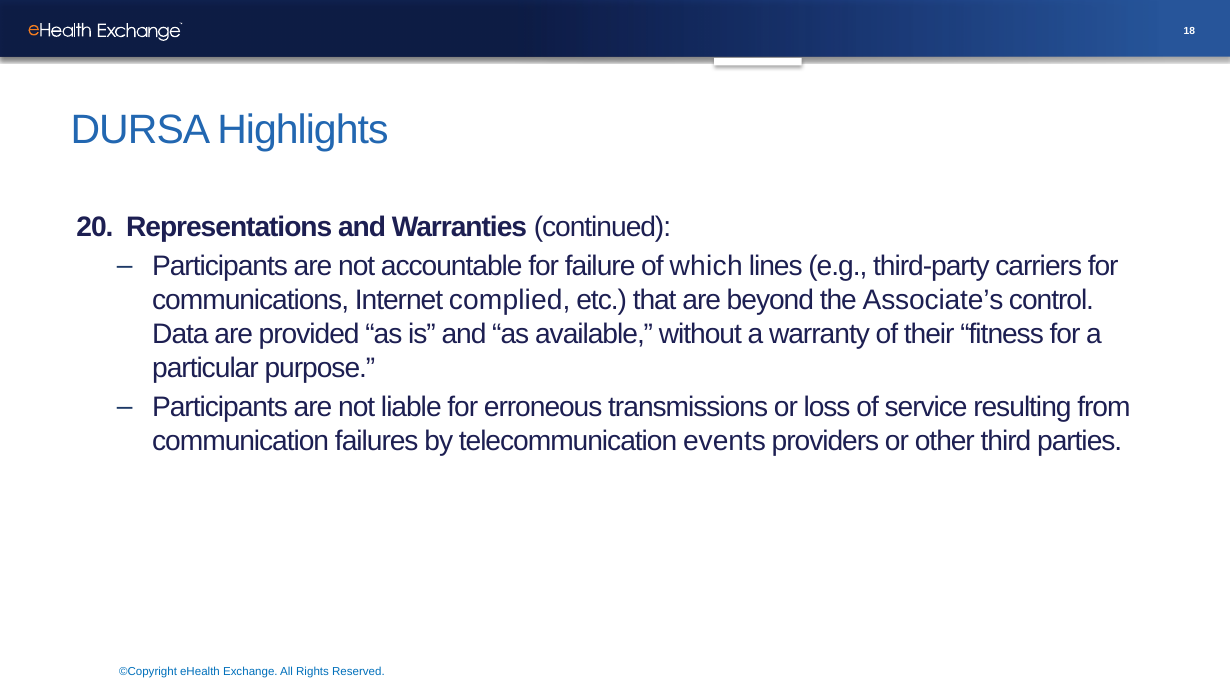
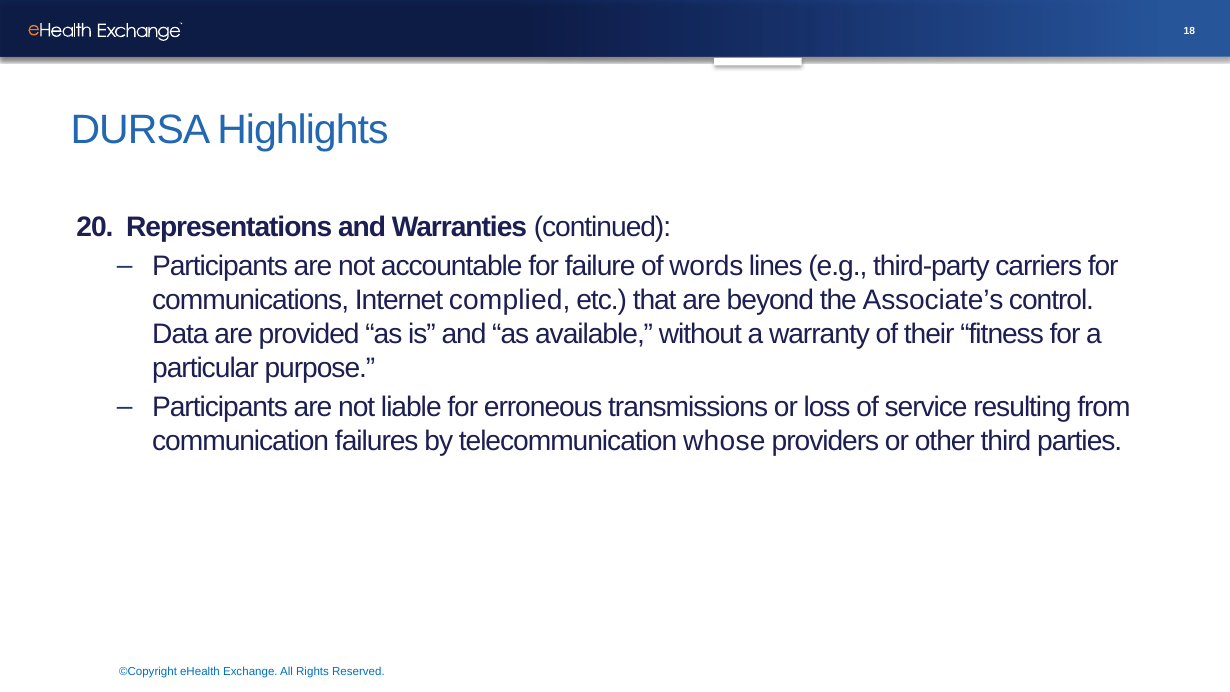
which: which -> words
events: events -> whose
